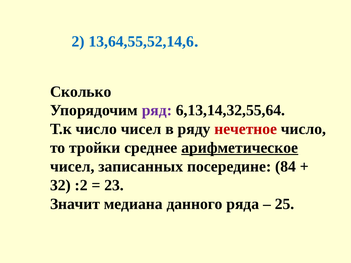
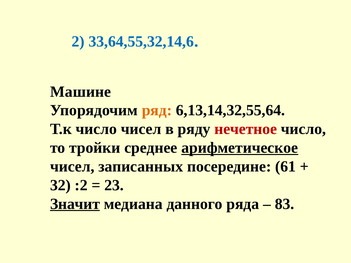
13,64,55,52,14,6: 13,64,55,52,14,6 -> 33,64,55,32,14,6
Сколько: Сколько -> Машине
ряд colour: purple -> orange
84: 84 -> 61
Значит underline: none -> present
25: 25 -> 83
